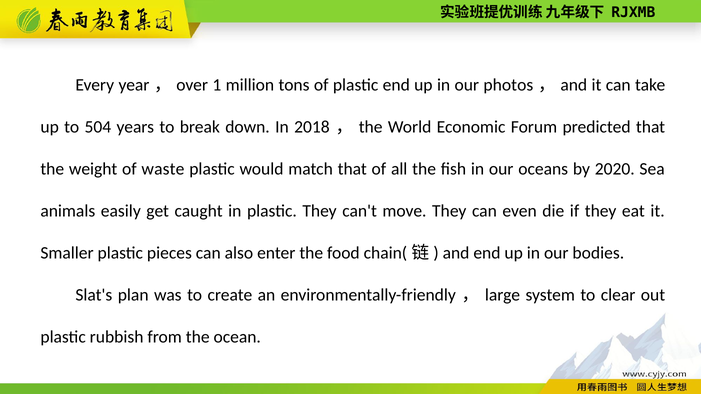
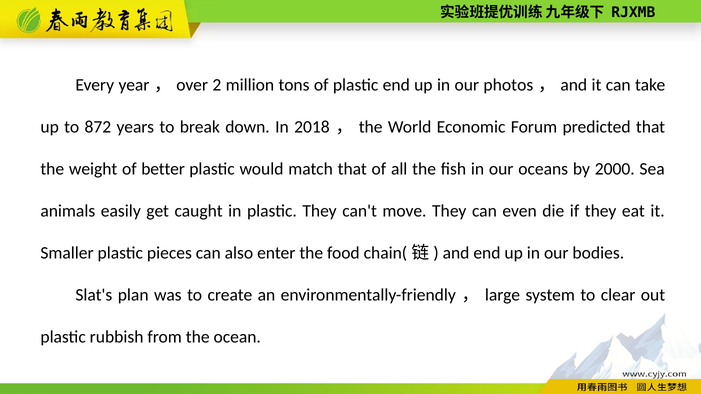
1: 1 -> 2
504: 504 -> 872
waste: waste -> better
2020: 2020 -> 2000
